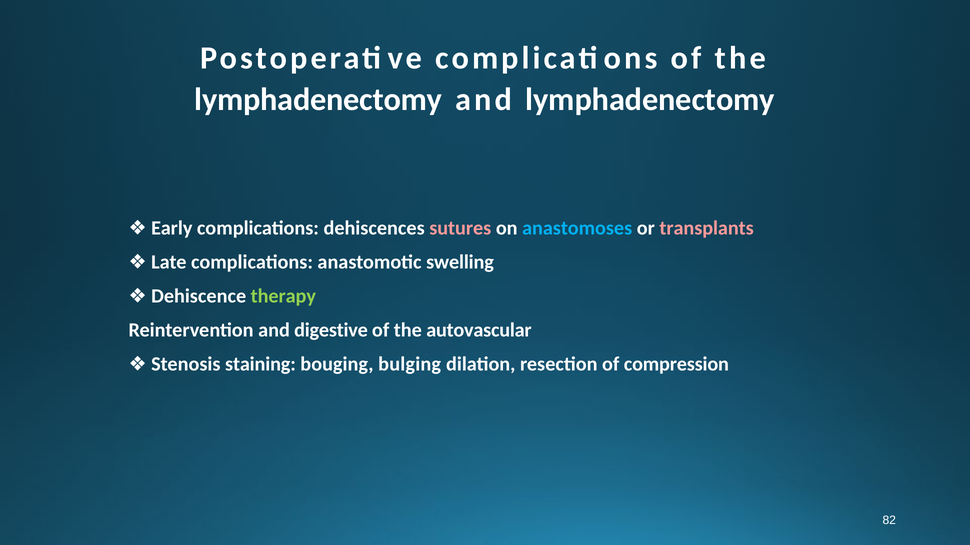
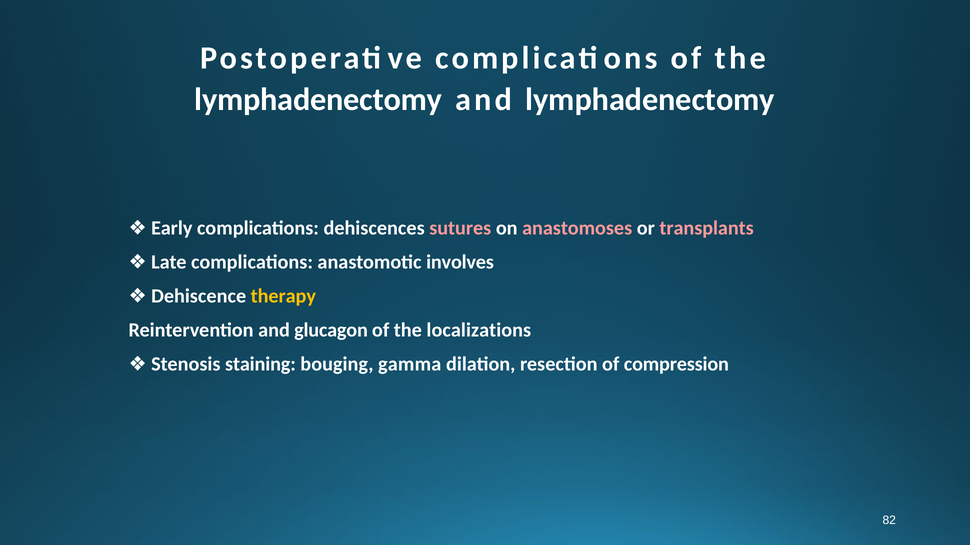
anastomoses colour: light blue -> pink
swelling: swelling -> involves
therapy colour: light green -> yellow
digestive: digestive -> glucagon
autovascular: autovascular -> localizations
bulging: bulging -> gamma
